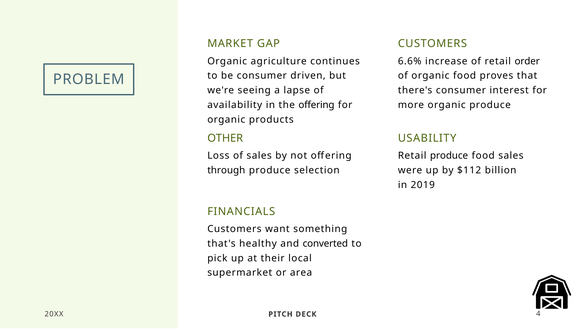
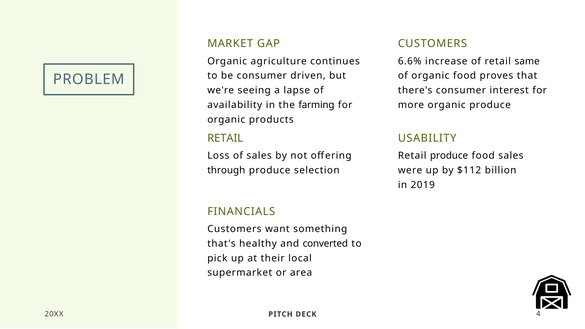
order: order -> same
the offering: offering -> farming
OTHER at (225, 138): OTHER -> RETAIL
